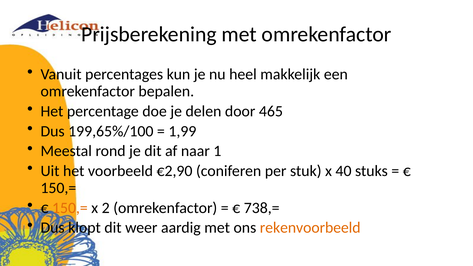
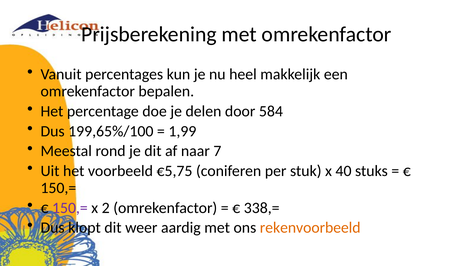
465: 465 -> 584
1: 1 -> 7
€2,90: €2,90 -> €5,75
150,= at (70, 208) colour: orange -> purple
738,=: 738,= -> 338,=
